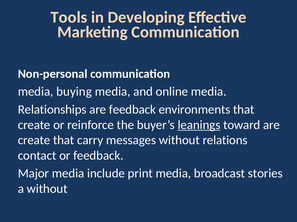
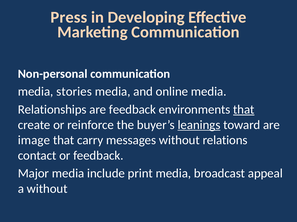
Tools: Tools -> Press
buying: buying -> stories
that at (244, 110) underline: none -> present
create at (34, 141): create -> image
stories: stories -> appeal
